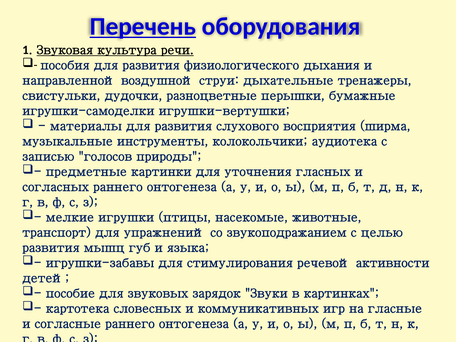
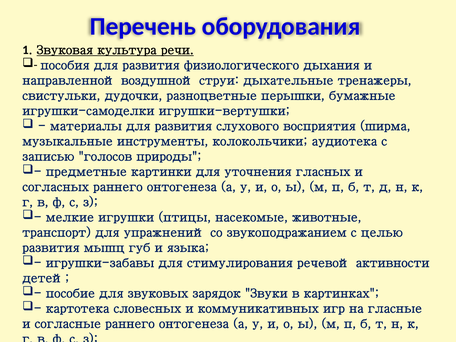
Перечень underline: present -> none
